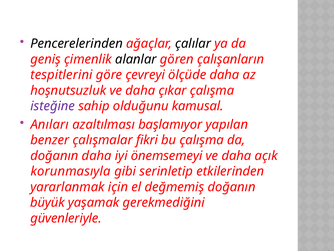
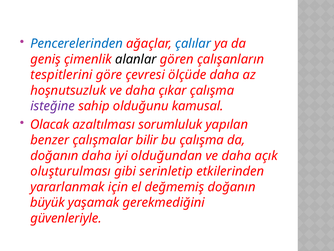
Pencerelerinden colour: black -> blue
çalılar colour: black -> blue
çevreyi: çevreyi -> çevresi
Anıları: Anıları -> Olacak
başlamıyor: başlamıyor -> sorumluluk
fikri: fikri -> bilir
önemsemeyi: önemsemeyi -> olduğundan
korunmasıyla: korunmasıyla -> oluşturulması
